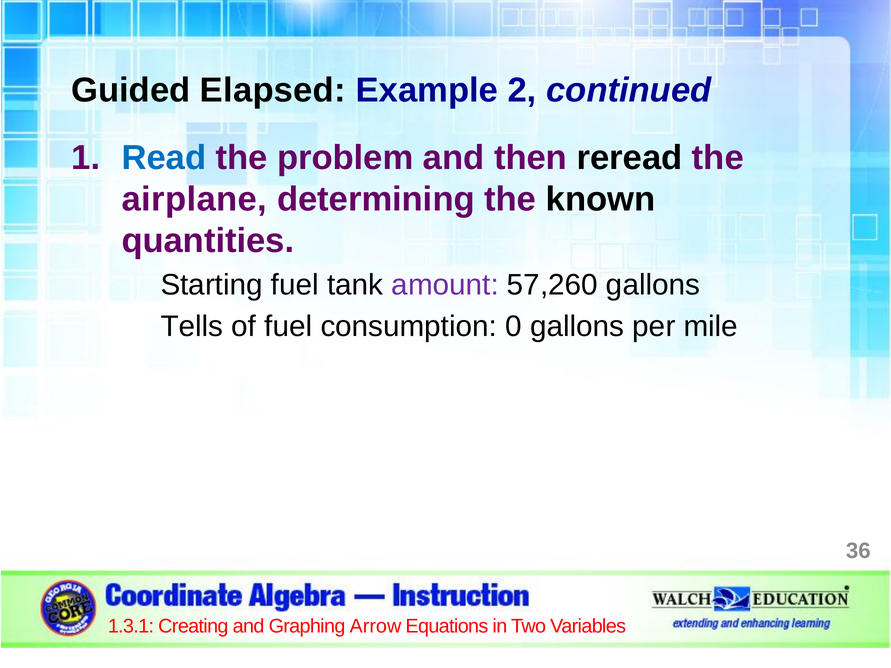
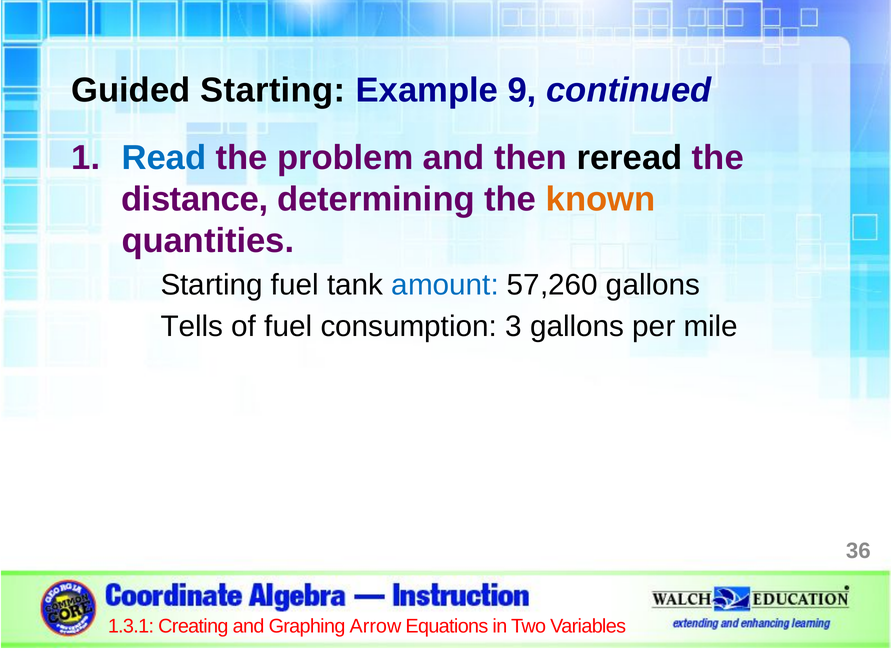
Guided Elapsed: Elapsed -> Starting
2: 2 -> 9
airplane: airplane -> distance
known colour: black -> orange
amount colour: purple -> blue
0: 0 -> 3
